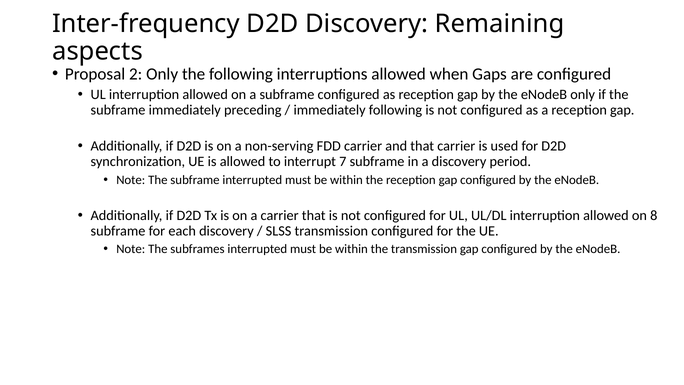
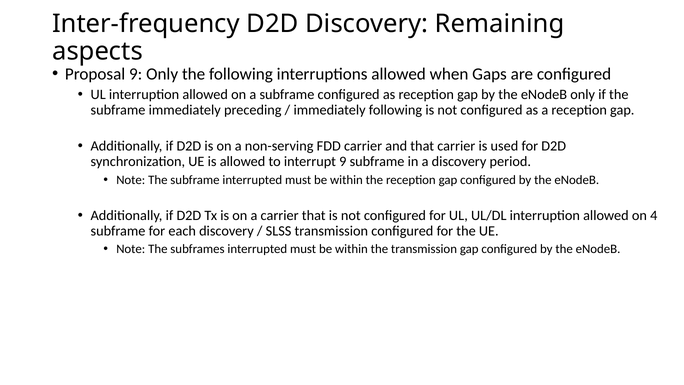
Proposal 2: 2 -> 9
interrupt 7: 7 -> 9
8: 8 -> 4
